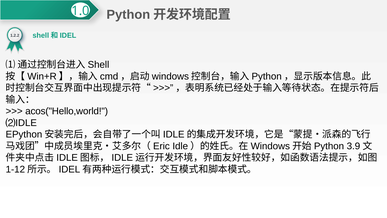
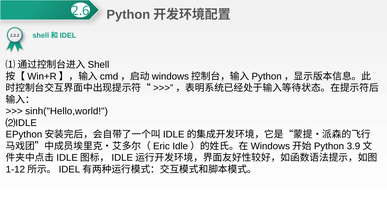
1.0: 1.0 -> 2.6
acos("Hello,world: acos("Hello,world -> sinh("Hello,world
